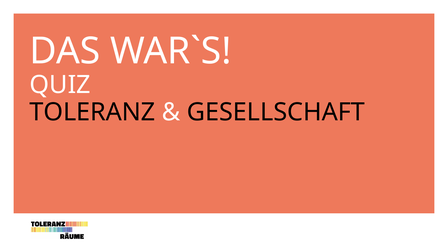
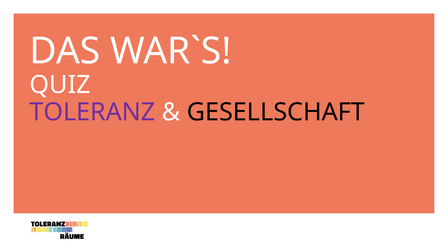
TOLERANZ colour: black -> purple
